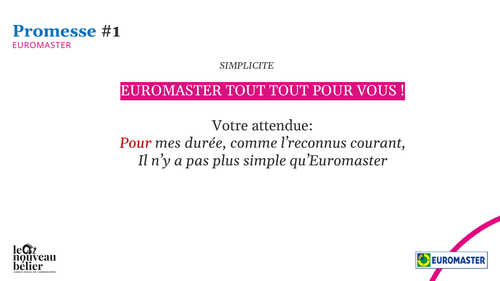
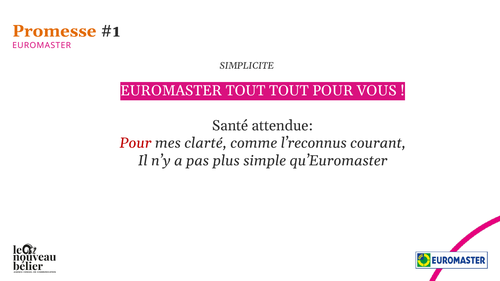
Promesse colour: blue -> orange
Votre: Votre -> Santé
durée: durée -> clarté
